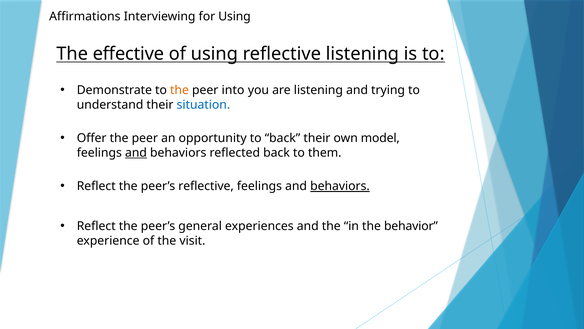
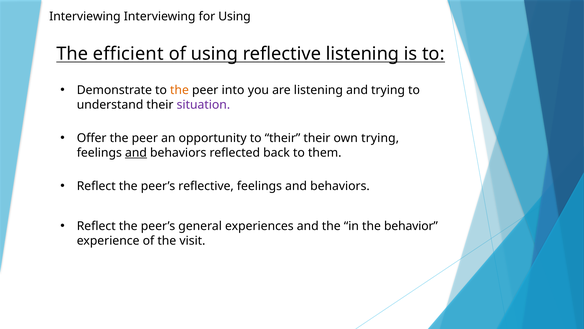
Affirmations at (85, 16): Affirmations -> Interviewing
effective: effective -> efficient
situation colour: blue -> purple
to back: back -> their
own model: model -> trying
behaviors at (340, 186) underline: present -> none
